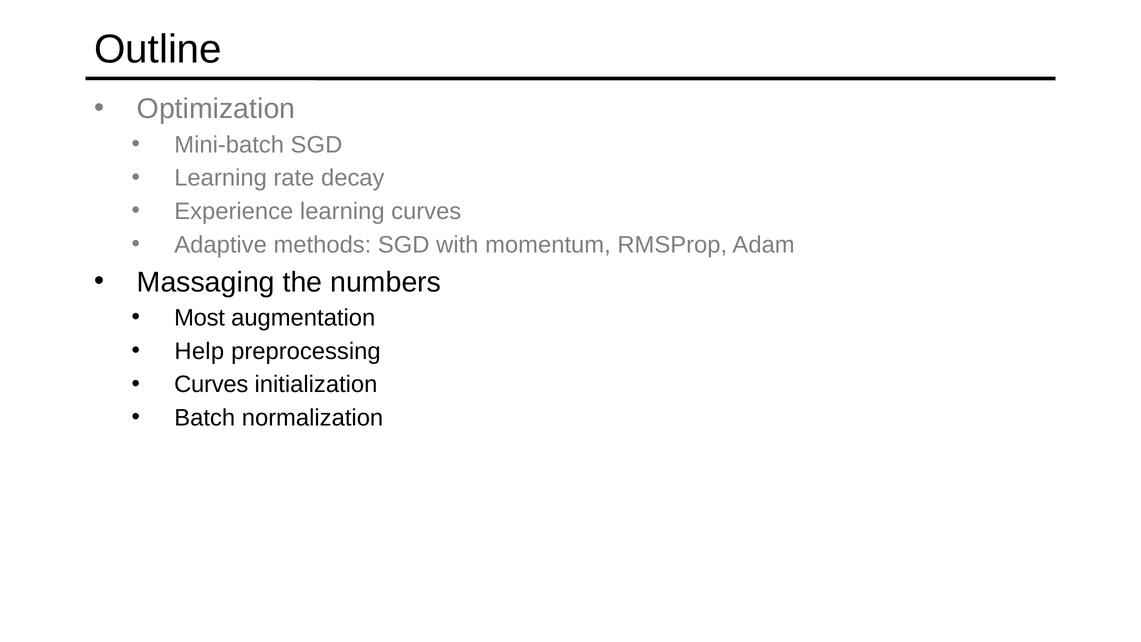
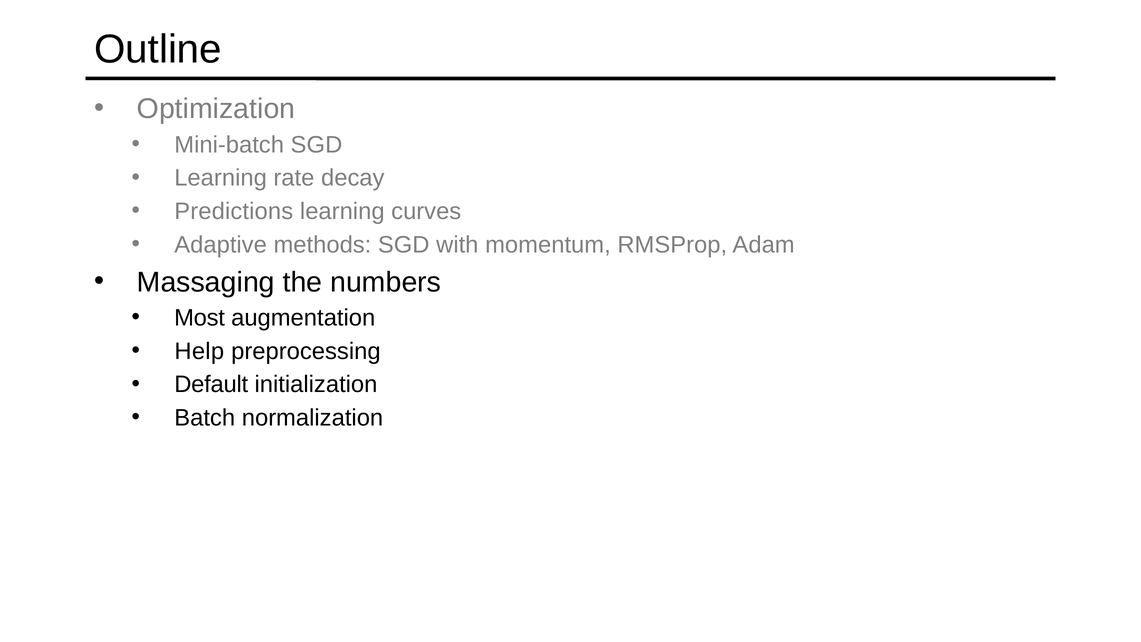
Experience: Experience -> Predictions
Curves at (211, 384): Curves -> Default
